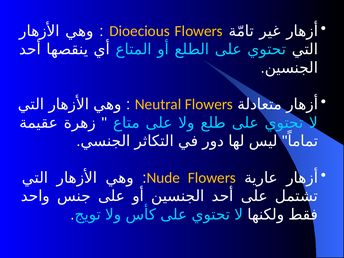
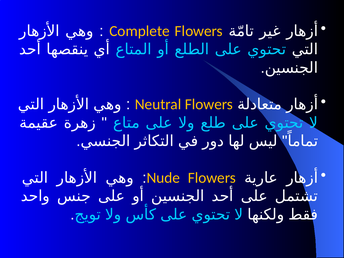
Dioecious: Dioecious -> Complete
